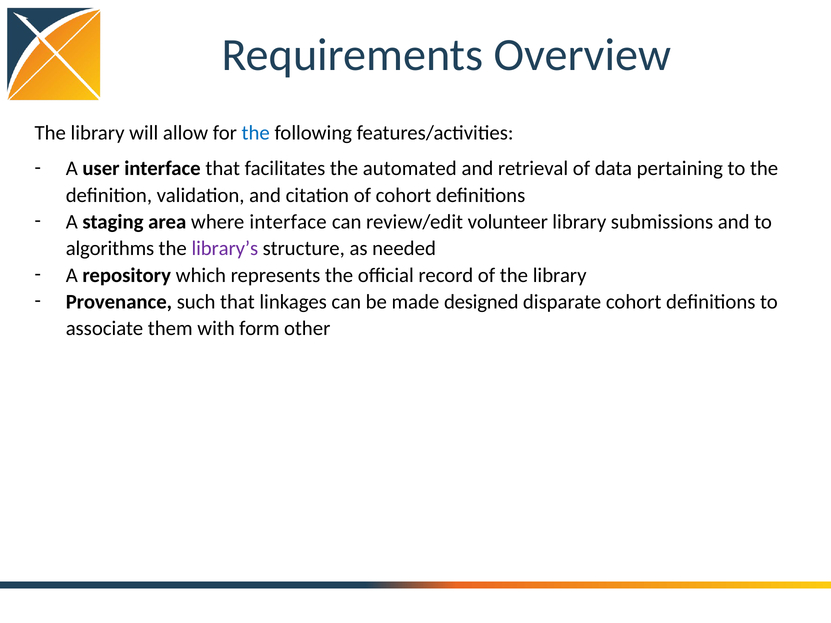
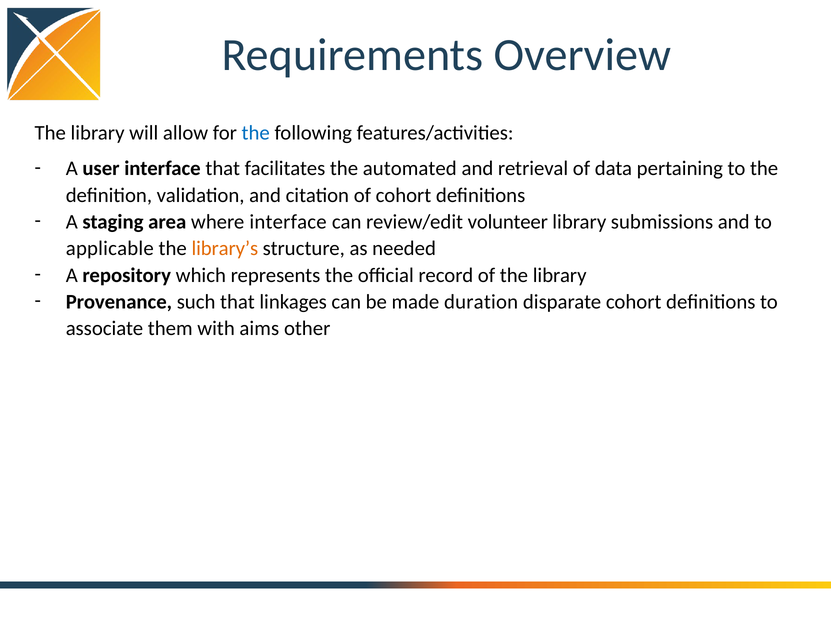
algorithms: algorithms -> applicable
library’s colour: purple -> orange
designed: designed -> duration
form: form -> aims
